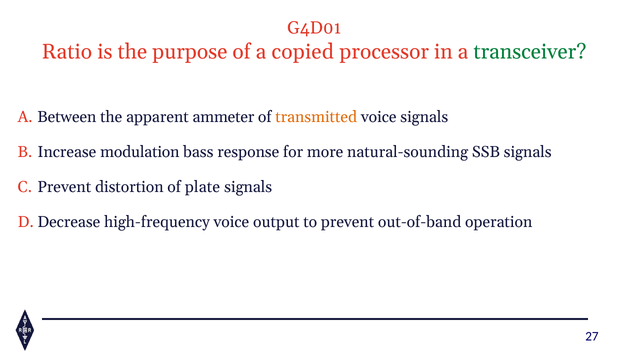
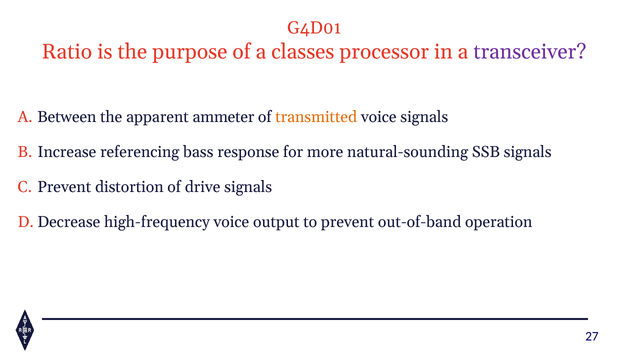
copied: copied -> classes
transceiver colour: green -> purple
modulation: modulation -> referencing
plate: plate -> drive
